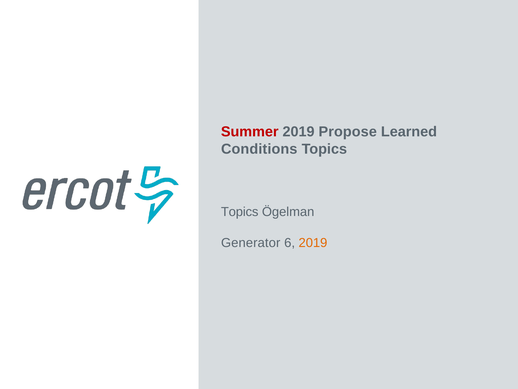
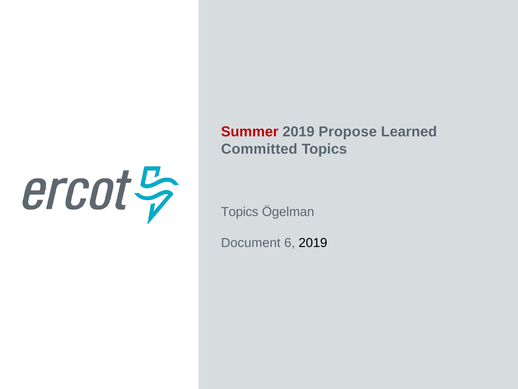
Conditions: Conditions -> Committed
Generator: Generator -> Document
2019 at (313, 243) colour: orange -> black
